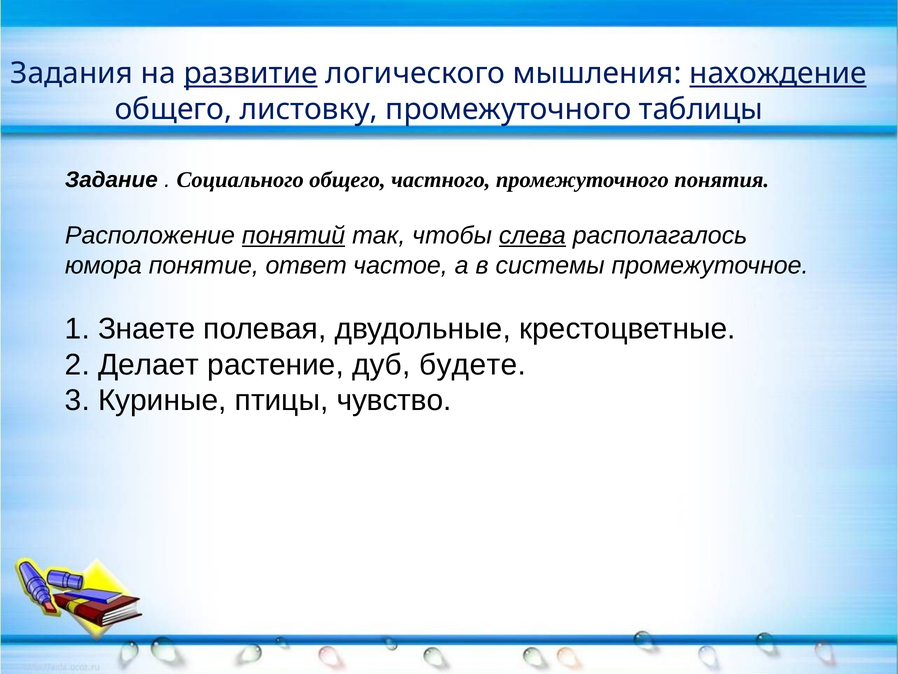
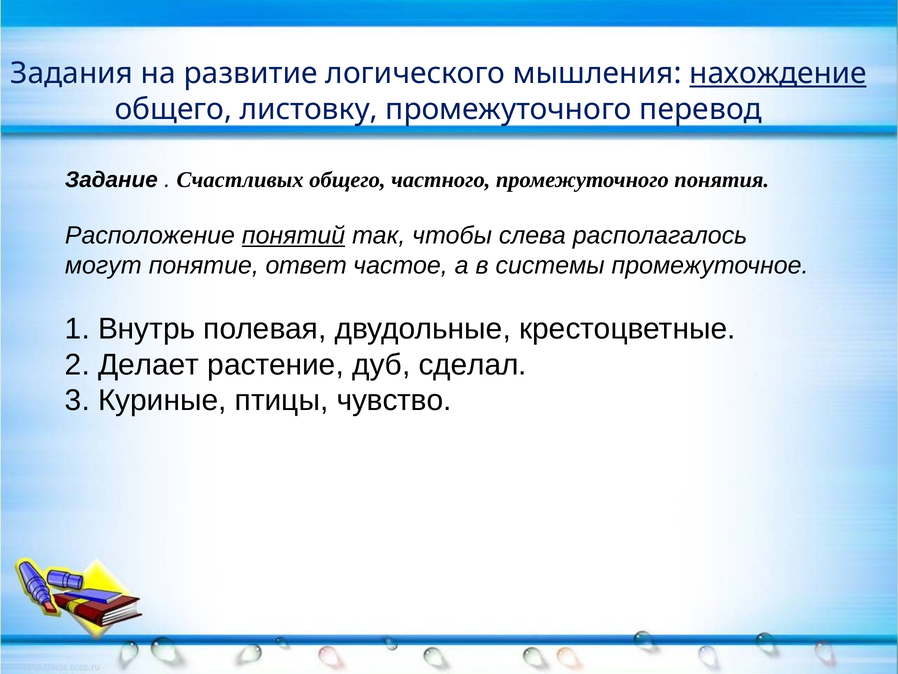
развитие underline: present -> none
таблицы: таблицы -> перевод
Социального: Социального -> Счастливых
слева underline: present -> none
юмора: юмора -> могут
Знаете: Знаете -> Внутрь
будете: будете -> сделал
